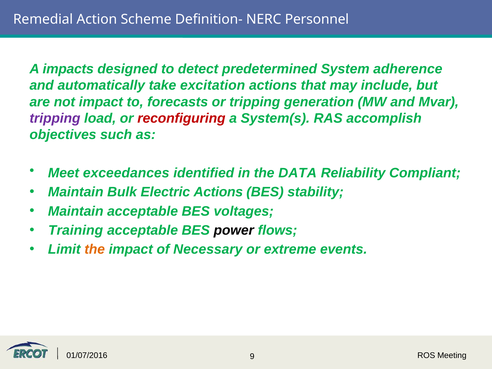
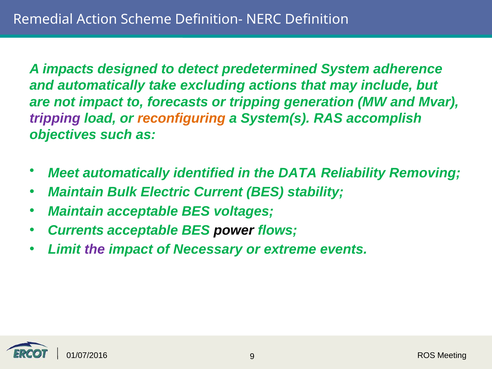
Personnel: Personnel -> Definition
excitation: excitation -> excluding
reconfiguring colour: red -> orange
Meet exceedances: exceedances -> automatically
Compliant: Compliant -> Removing
Electric Actions: Actions -> Current
Training: Training -> Currents
the at (95, 249) colour: orange -> purple
